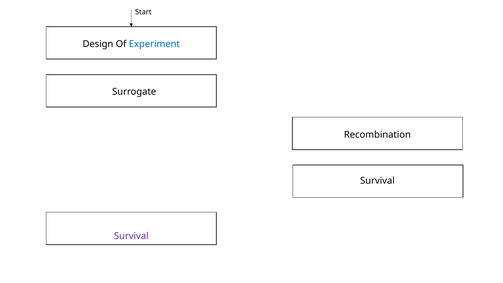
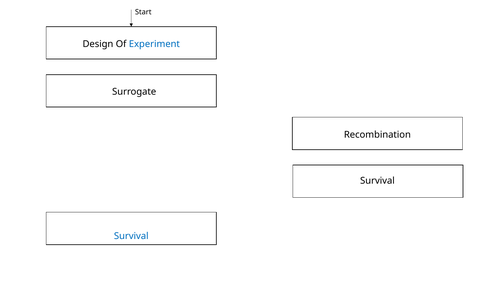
Survival at (131, 236) colour: purple -> blue
